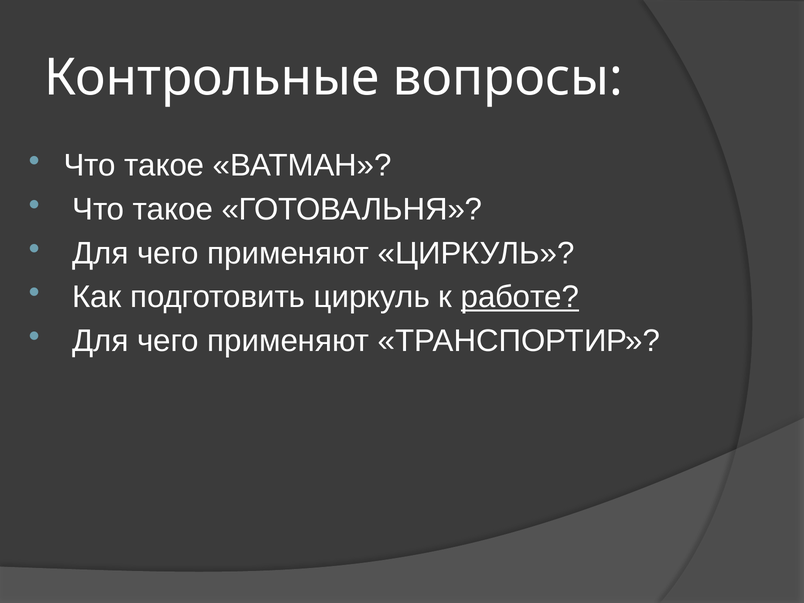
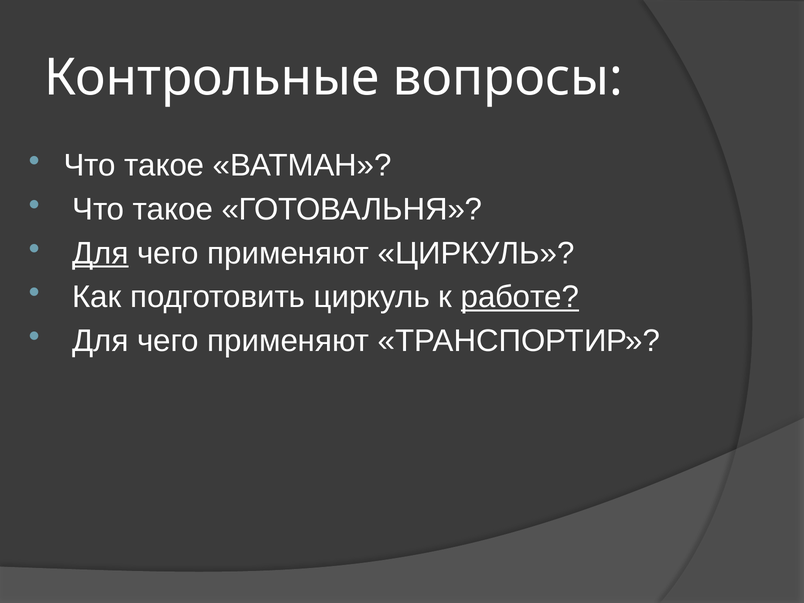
Для at (100, 253) underline: none -> present
